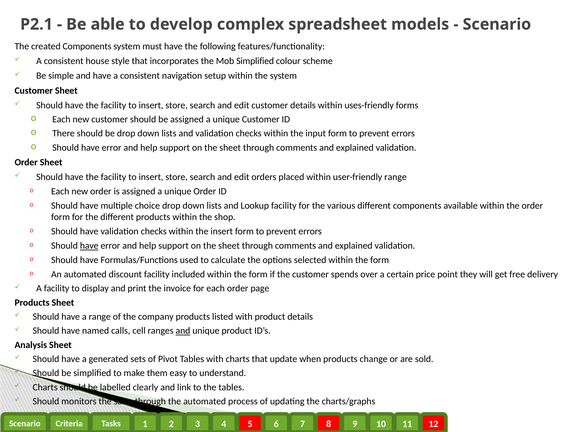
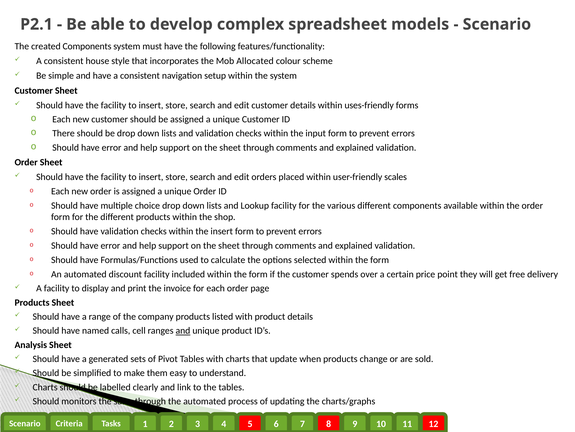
Mob Simplified: Simplified -> Allocated
user-friendly range: range -> scales
have at (89, 245) underline: present -> none
